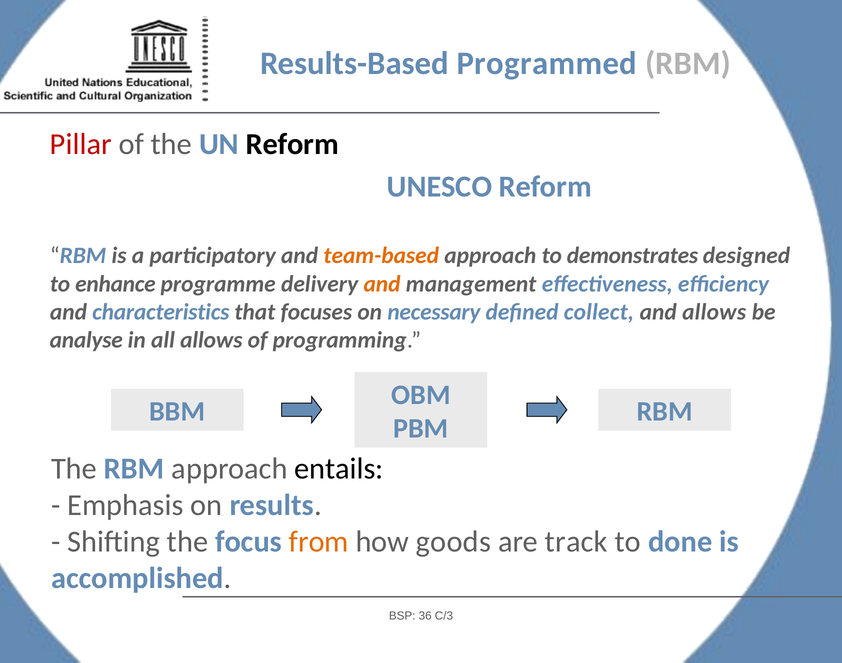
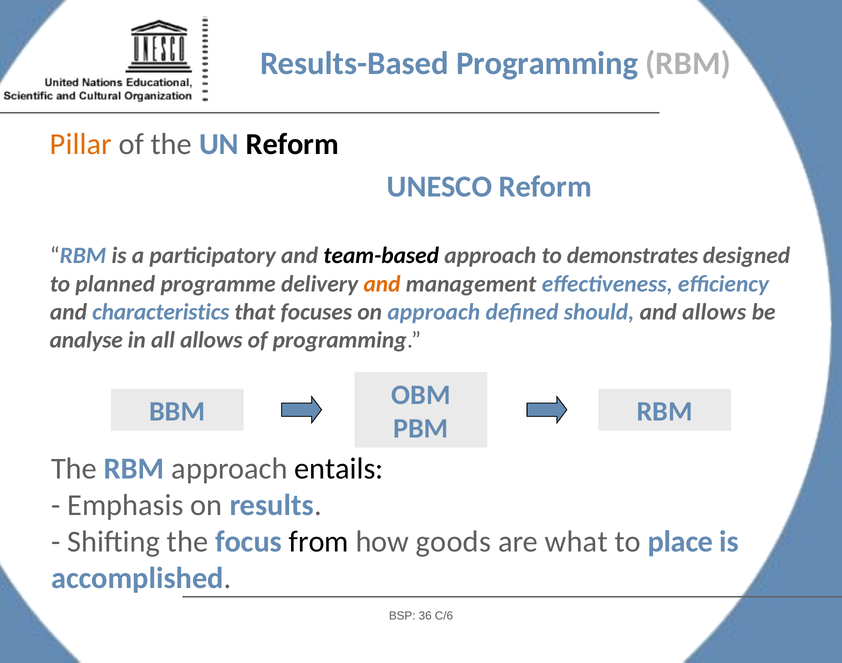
Results-Based Programmed: Programmed -> Programming
Pillar colour: red -> orange
team-based colour: orange -> black
enhance: enhance -> planned
on necessary: necessary -> approach
collect: collect -> should
from colour: orange -> black
track: track -> what
done: done -> place
C/3: C/3 -> C/6
